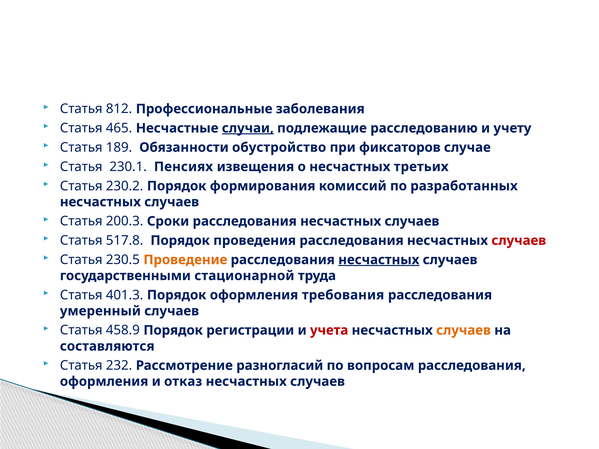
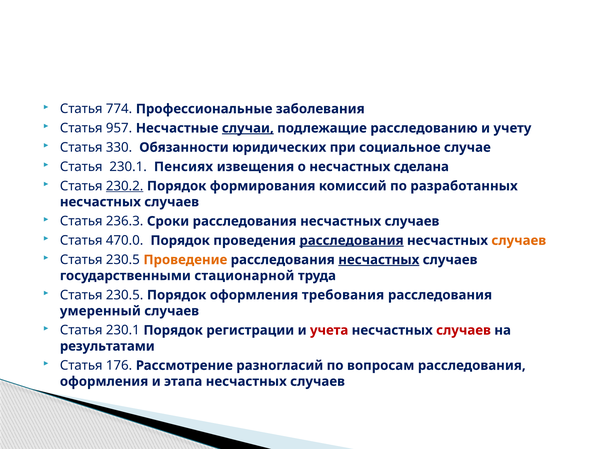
812: 812 -> 774
465: 465 -> 957
189: 189 -> 330
обустройство: обустройство -> юридических
фиксаторов: фиксаторов -> социальное
третьих: третьих -> сделана
230.2 underline: none -> present
200.3: 200.3 -> 236.3
517.8: 517.8 -> 470.0
расследования at (351, 241) underline: none -> present
случаев at (519, 241) colour: red -> orange
401.3 at (125, 295): 401.3 -> 230.5
458.9 at (123, 330): 458.9 -> 230.1
случаев at (464, 330) colour: orange -> red
составляются: составляются -> результатами
232: 232 -> 176
отказ: отказ -> этапа
